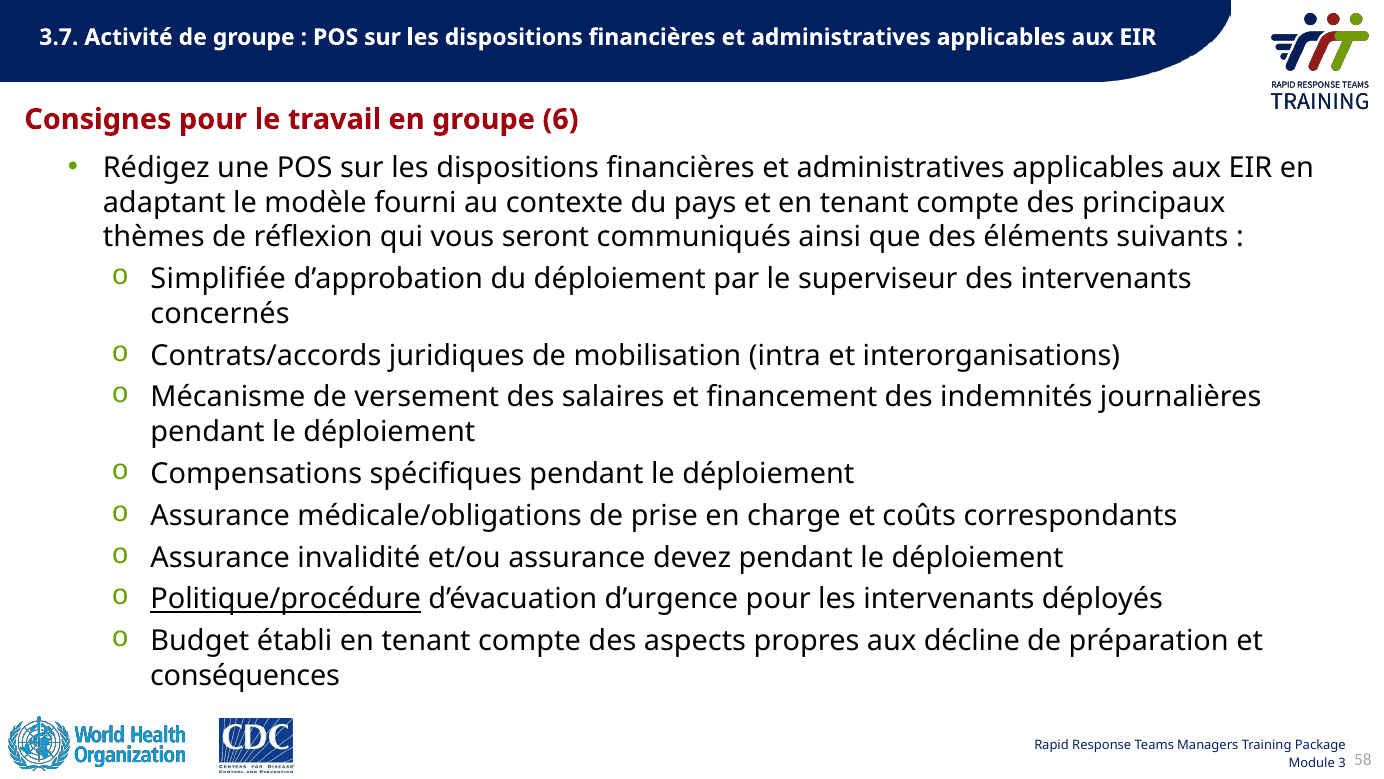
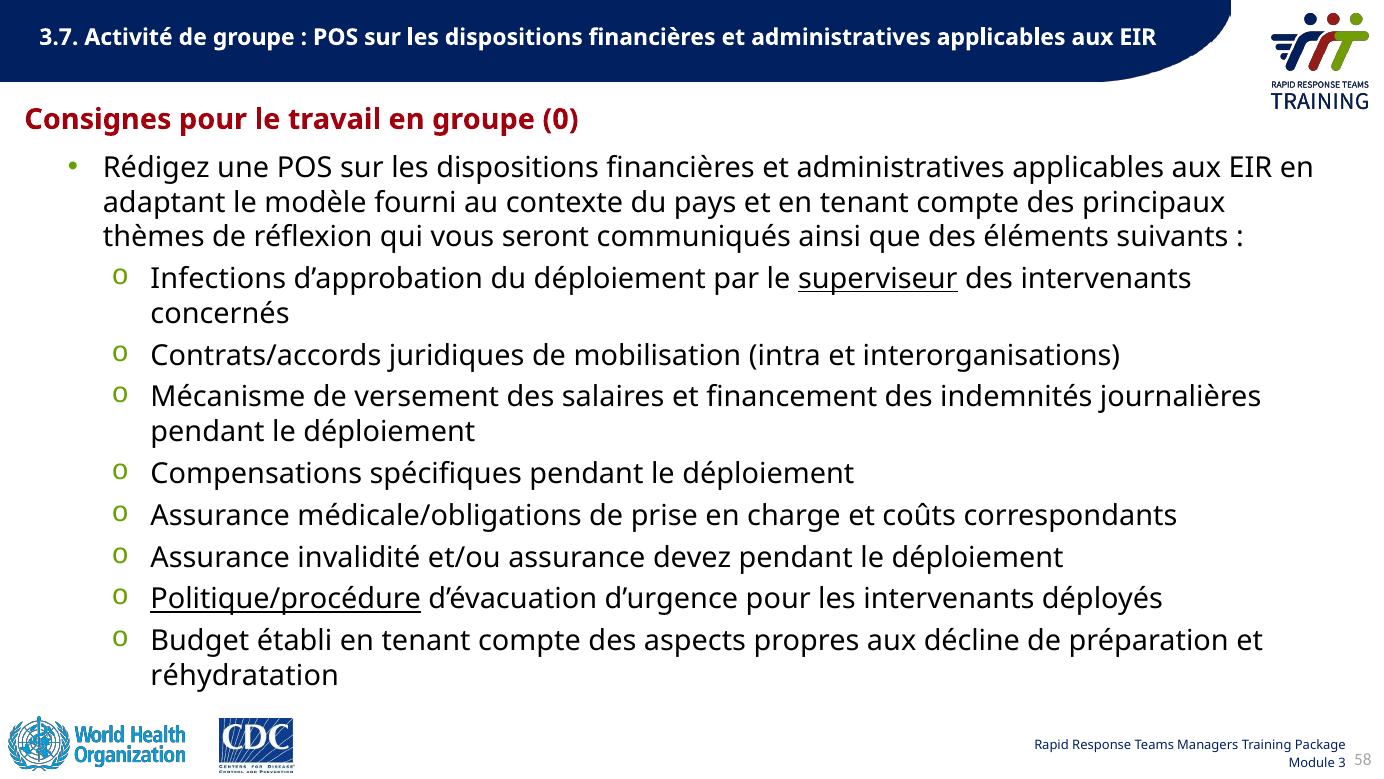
6: 6 -> 0
Simplifiée: Simplifiée -> Infections
superviseur underline: none -> present
conséquences: conséquences -> réhydratation
